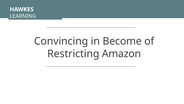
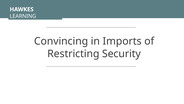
Become: Become -> Imports
Amazon: Amazon -> Security
